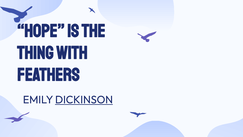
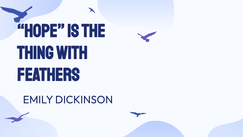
DICKINSON underline: present -> none
